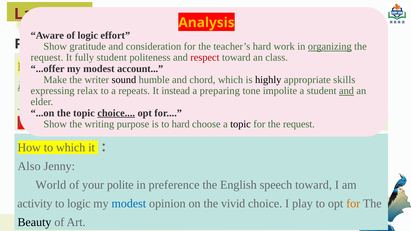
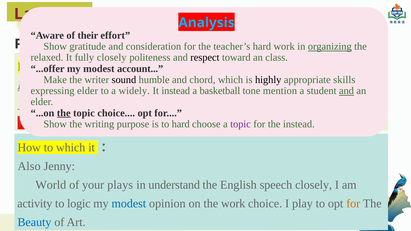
Analysis colour: yellow -> light blue
of logic: logic -> their
request at (47, 58): request -> relaxed
fully student: student -> closely
respect colour: red -> black
relax at (88, 91): relax -> elder
repeats: repeats -> widely
preparing: preparing -> basketball
impolite: impolite -> mention
the at (64, 113) underline: none -> present
choice at (116, 113) underline: present -> none
topic at (241, 124) colour: black -> purple
for the request: request -> instead
polite: polite -> plays
preference: preference -> understand
speech toward: toward -> closely
the vivid: vivid -> work
Beauty colour: black -> blue
